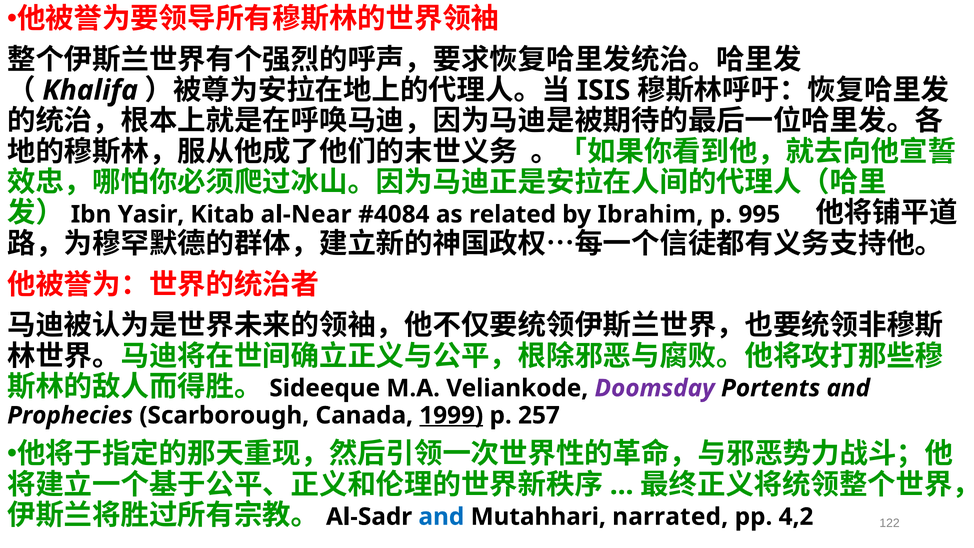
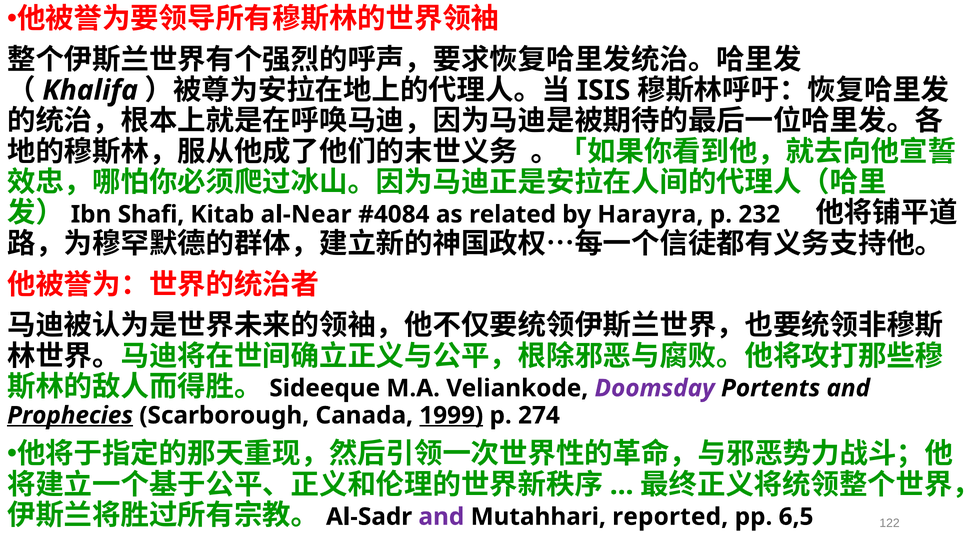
Yasir: Yasir -> Shafi
Ibrahim: Ibrahim -> Harayra
995: 995 -> 232
Prophecies underline: none -> present
257: 257 -> 274
and at (441, 517) colour: blue -> purple
narrated: narrated -> reported
4,2: 4,2 -> 6,5
